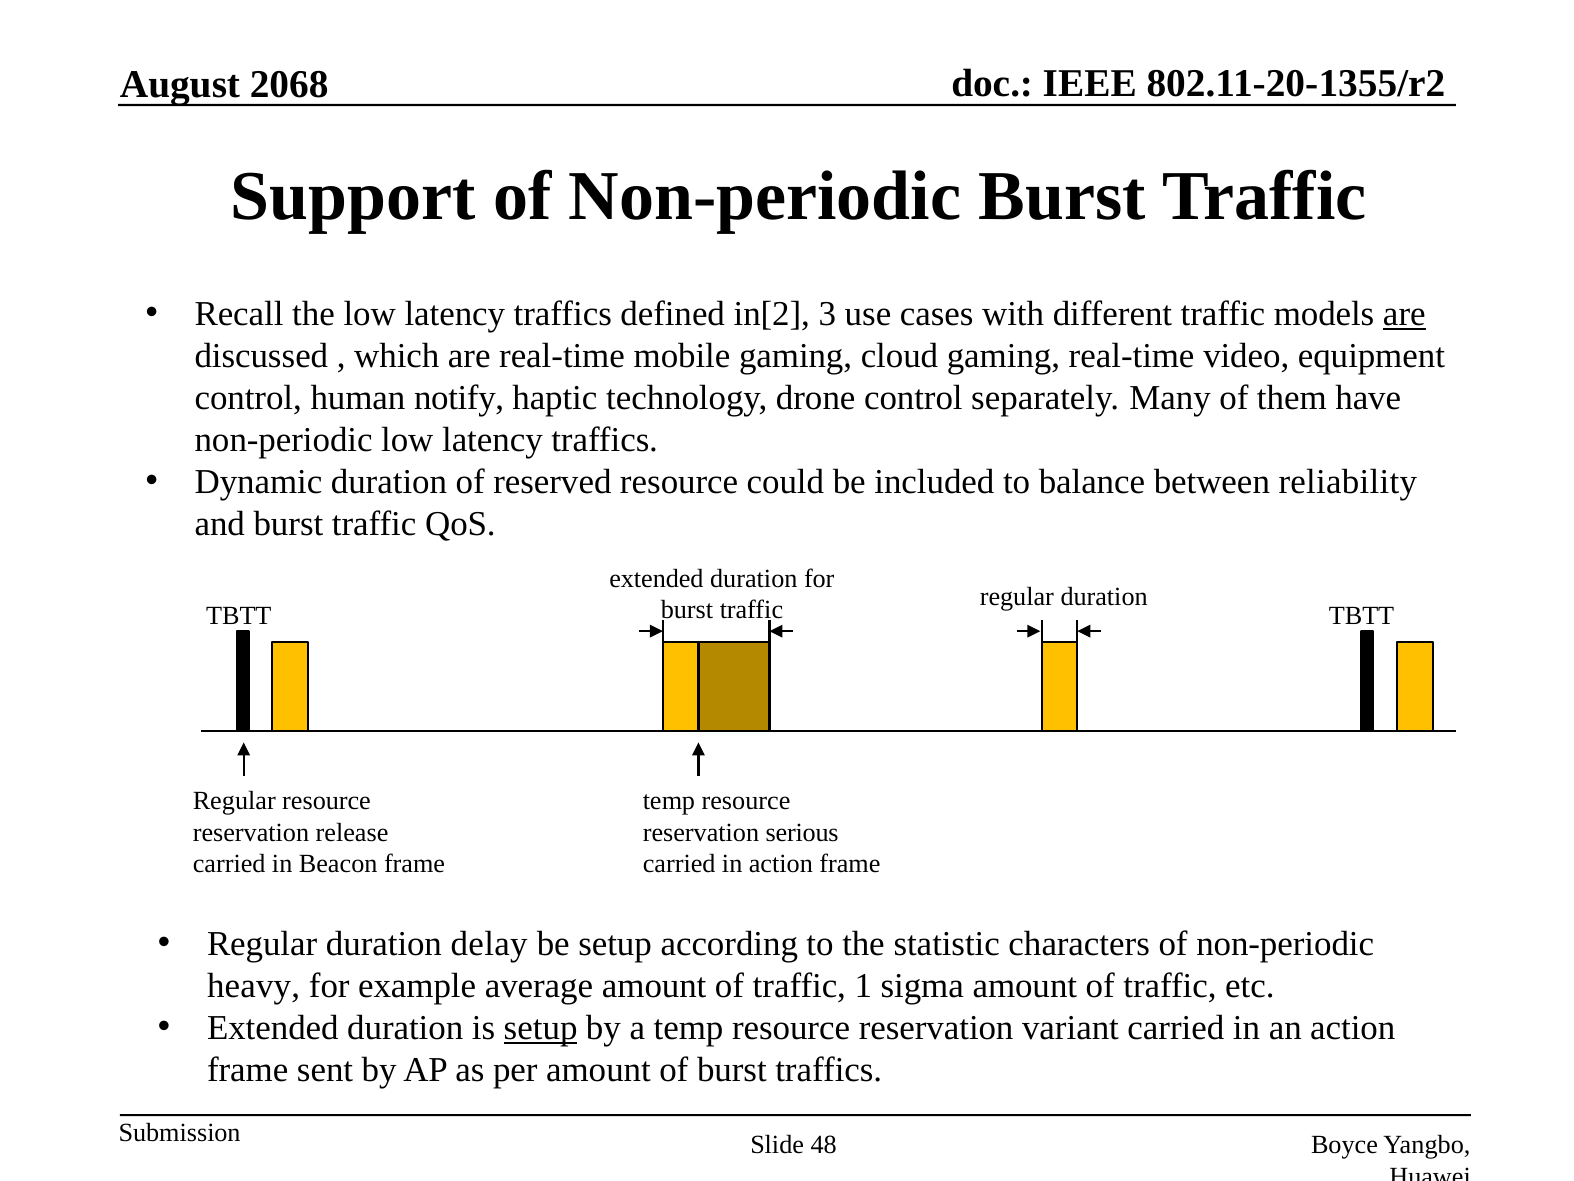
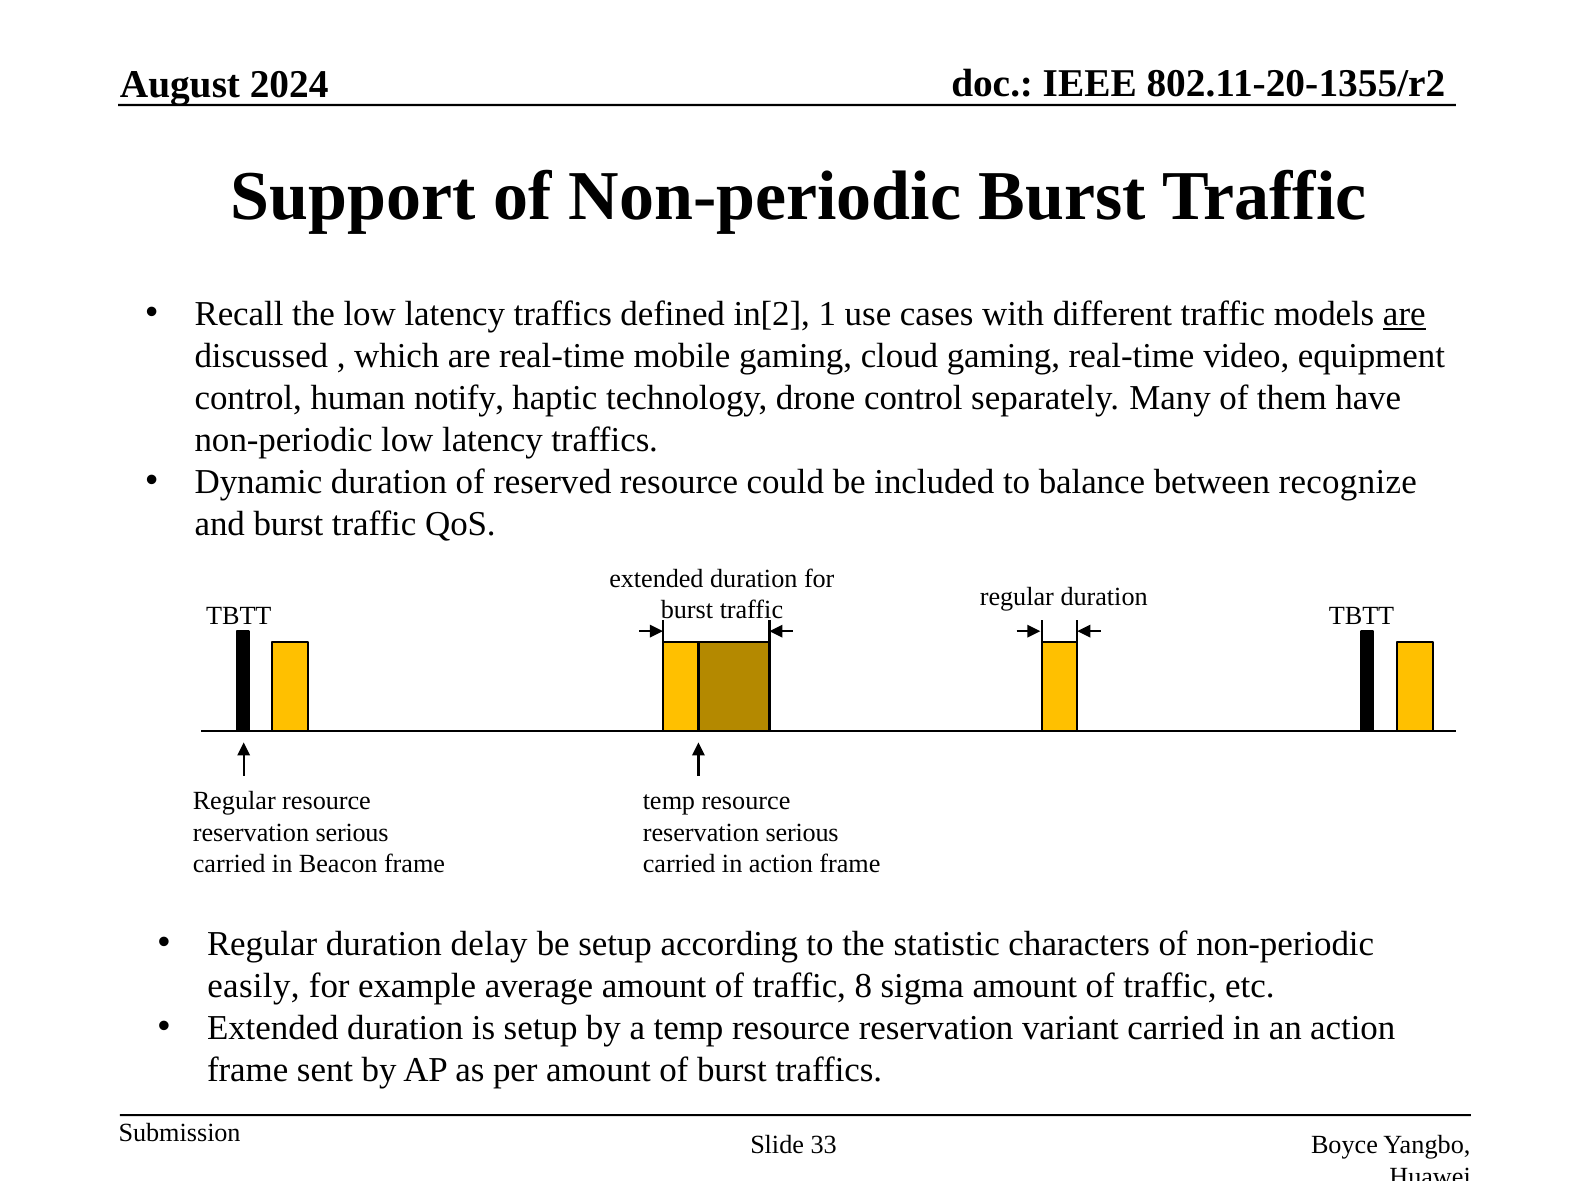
2068: 2068 -> 2024
3: 3 -> 1
reliability: reliability -> recognize
release at (352, 832): release -> serious
heavy: heavy -> easily
1: 1 -> 8
setup at (541, 1028) underline: present -> none
48: 48 -> 33
